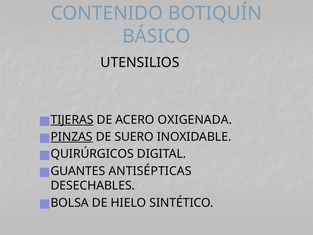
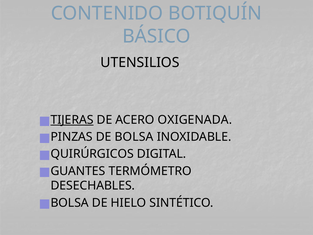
PINZAS underline: present -> none
DE SUERO: SUERO -> BOLSA
ANTISÉPTICAS: ANTISÉPTICAS -> TERMÓMETRO
